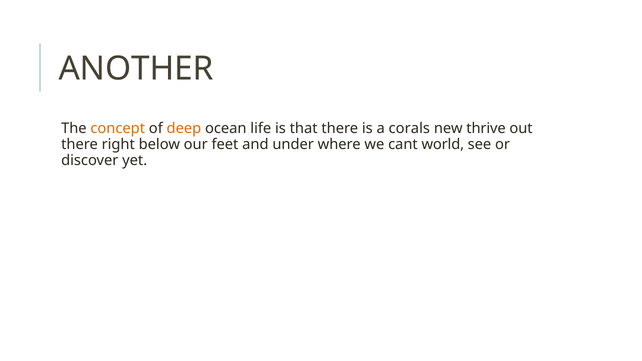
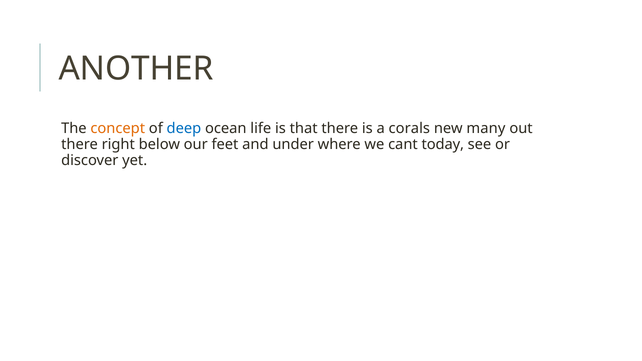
deep colour: orange -> blue
thrive: thrive -> many
world: world -> today
